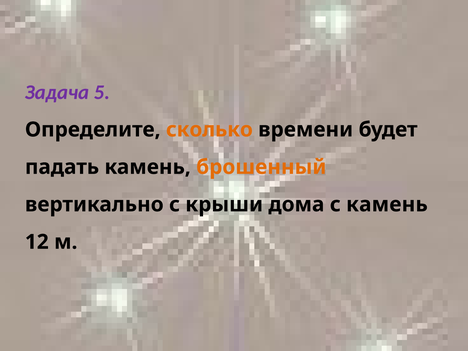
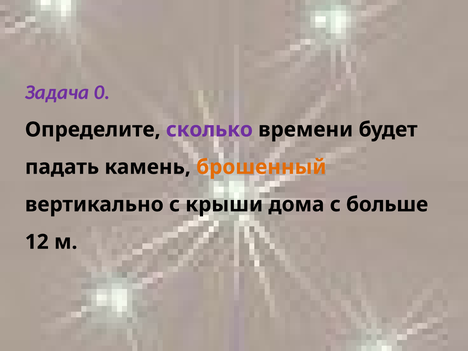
5: 5 -> 0
сколько colour: orange -> purple
с камень: камень -> больше
